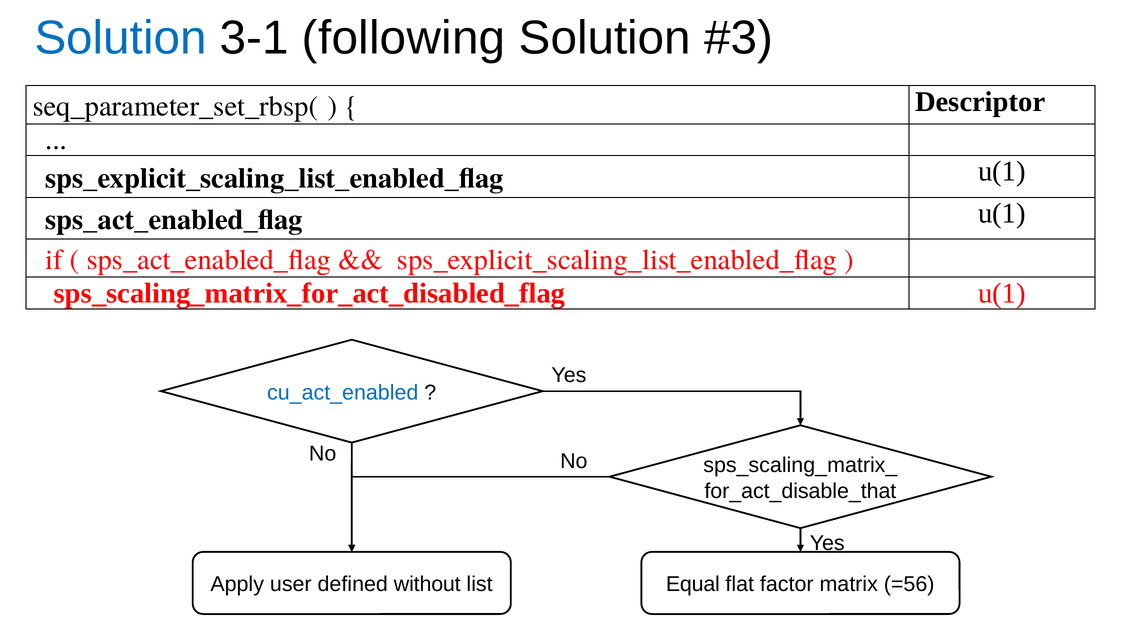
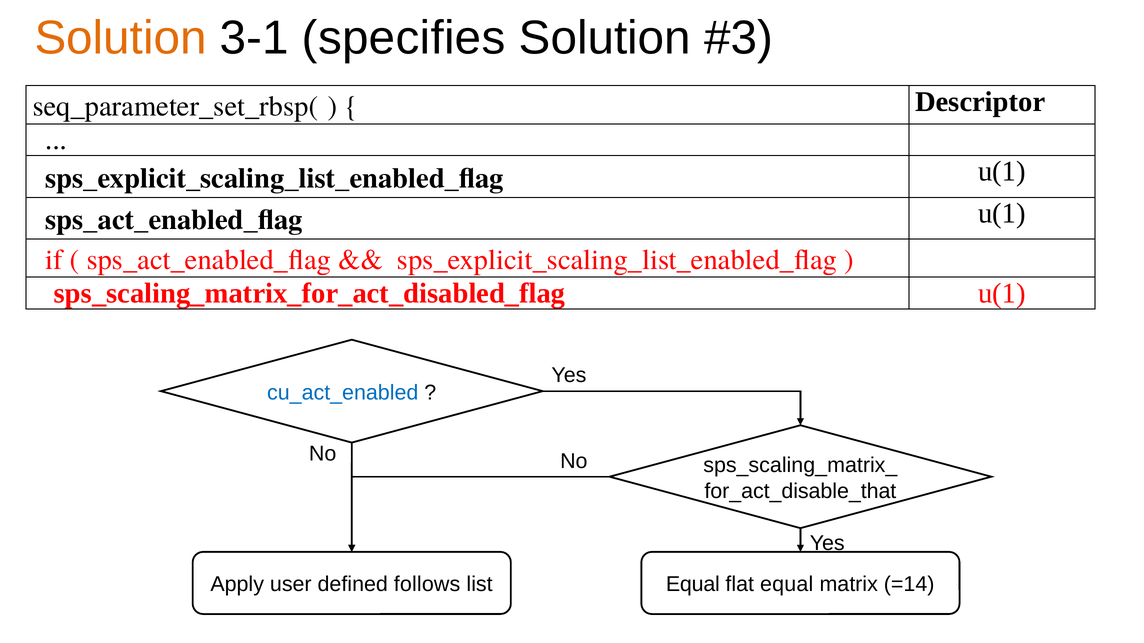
Solution at (121, 38) colour: blue -> orange
following: following -> specifies
without: without -> follows
flat factor: factor -> equal
=56: =56 -> =14
